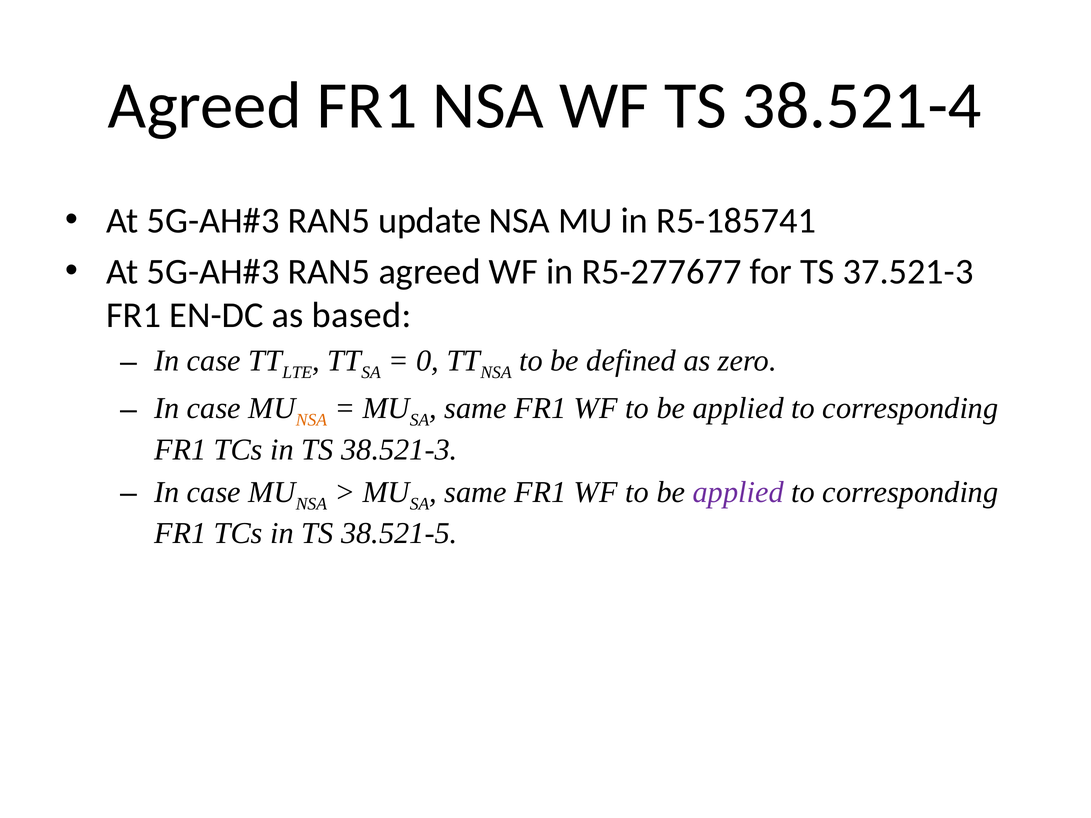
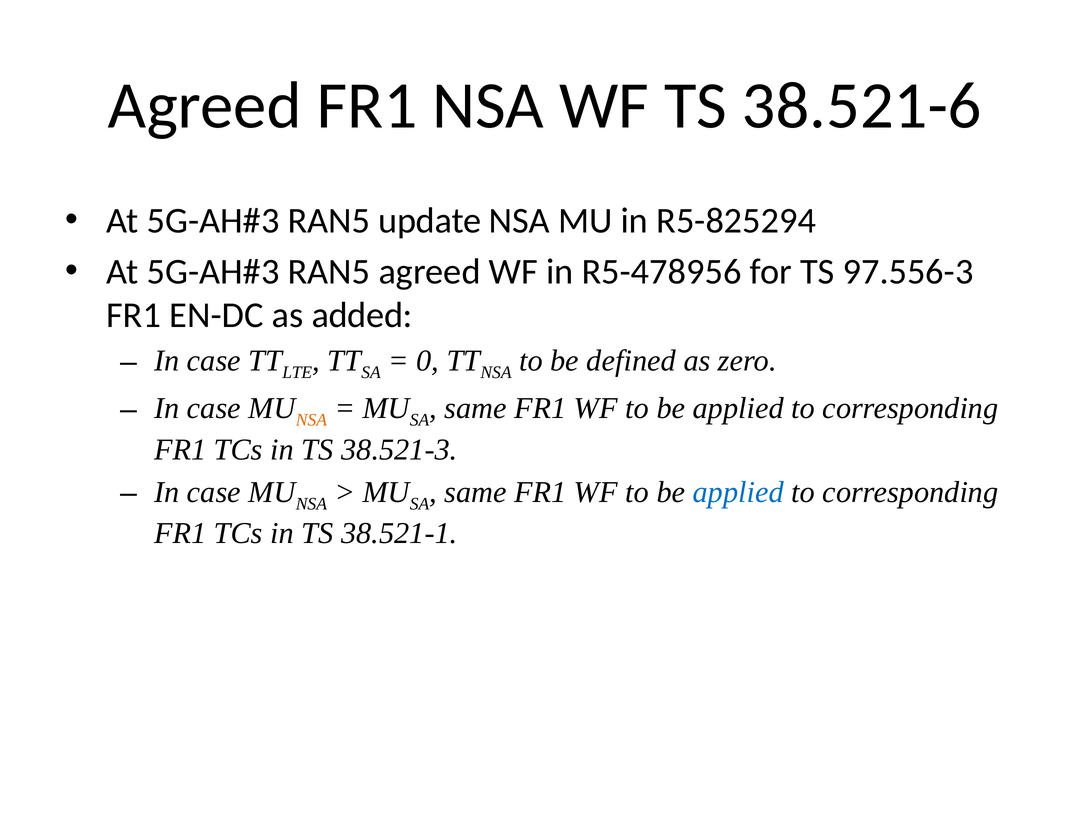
38.521-4: 38.521-4 -> 38.521-6
R5-185741: R5-185741 -> R5-825294
R5-277677: R5-277677 -> R5-478956
37.521-3: 37.521-3 -> 97.556-3
based: based -> added
applied at (738, 492) colour: purple -> blue
38.521-5: 38.521-5 -> 38.521-1
